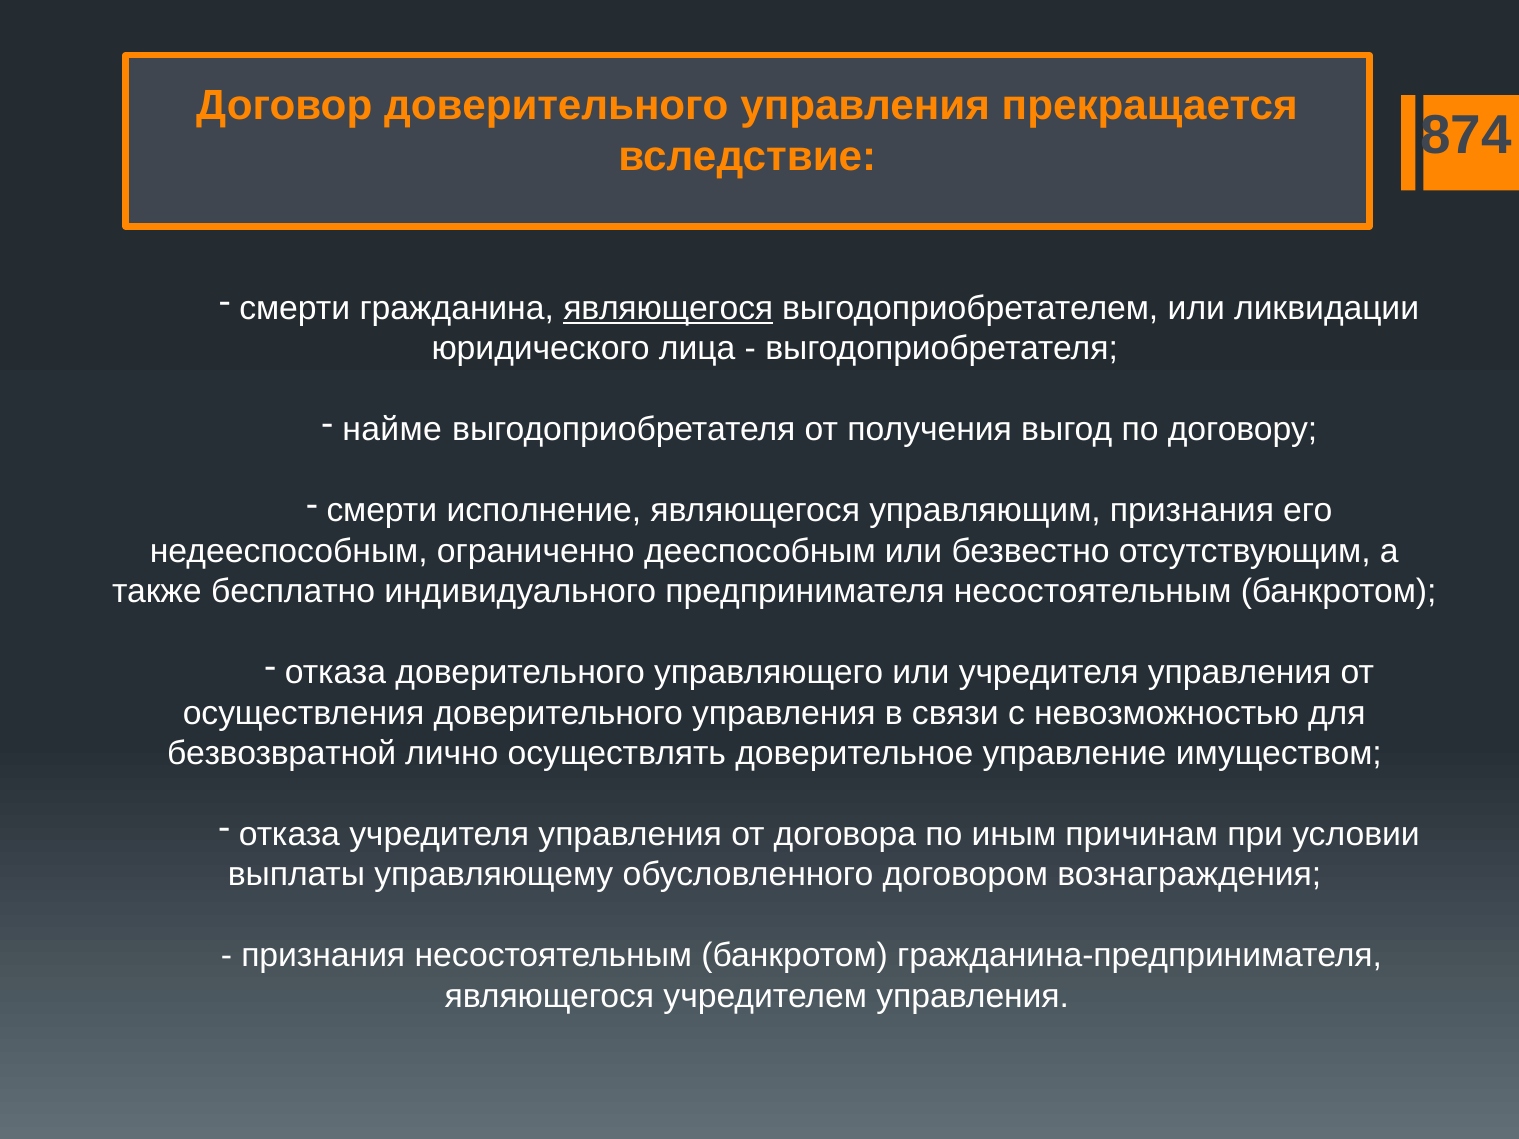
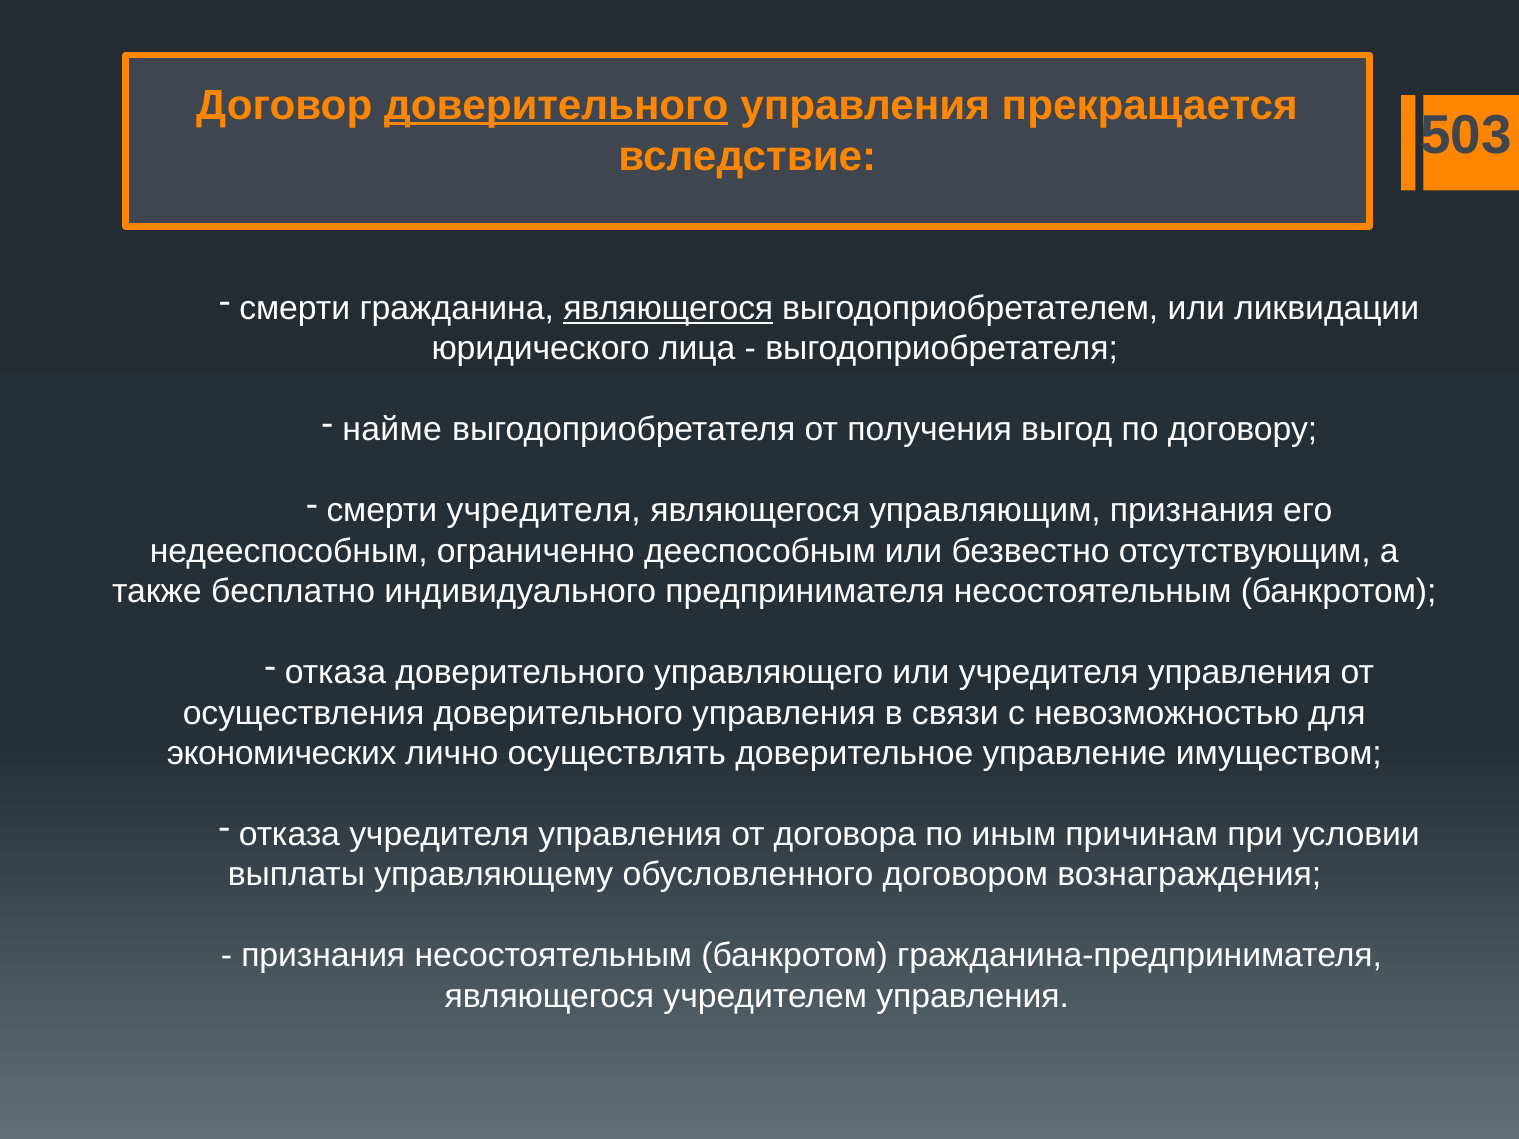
доверительного at (556, 105) underline: none -> present
874: 874 -> 503
смерти исполнение: исполнение -> учредителя
безвозвратной: безвозвратной -> экономических
